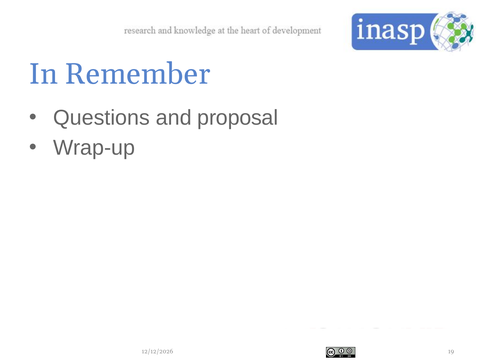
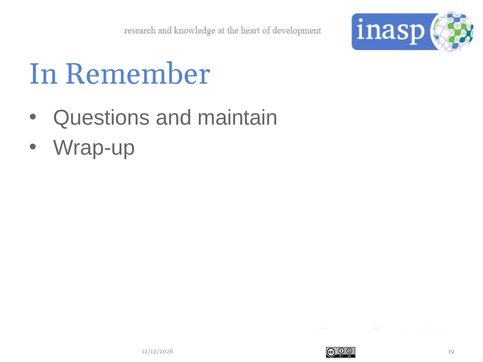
proposal: proposal -> maintain
